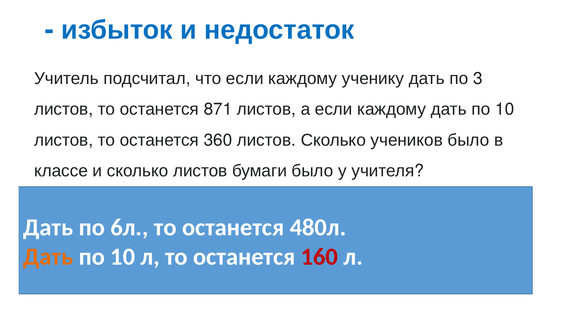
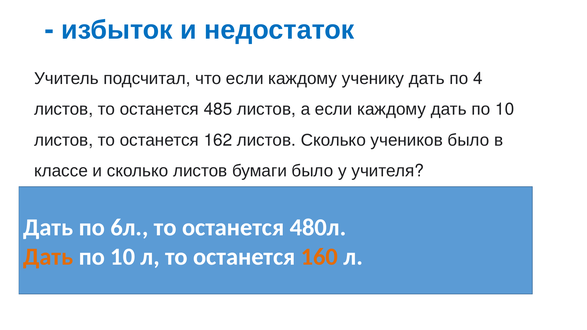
3: 3 -> 4
871: 871 -> 485
360: 360 -> 162
160 colour: red -> orange
